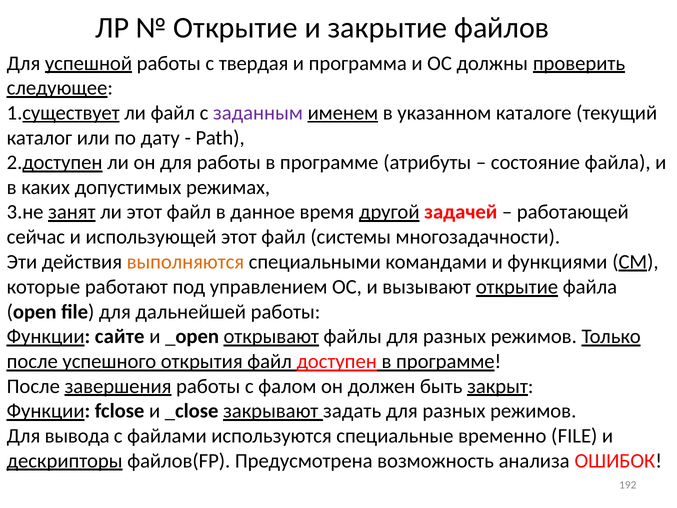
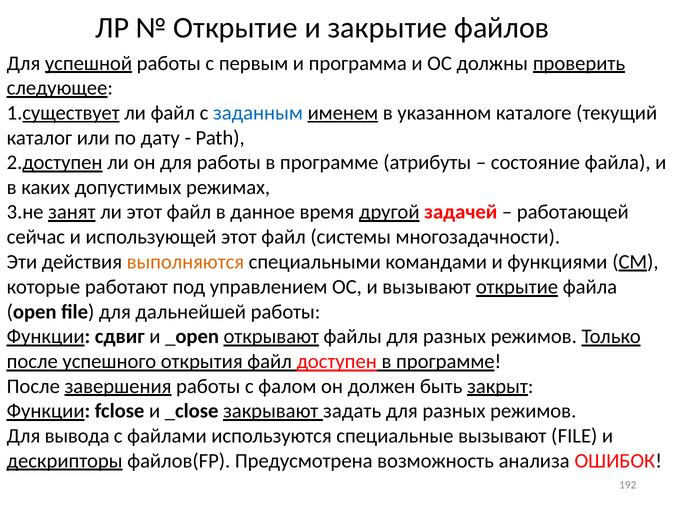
твердая: твердая -> первым
заданным colour: purple -> blue
сайте: сайте -> сдвиг
специальные временно: временно -> вызывают
